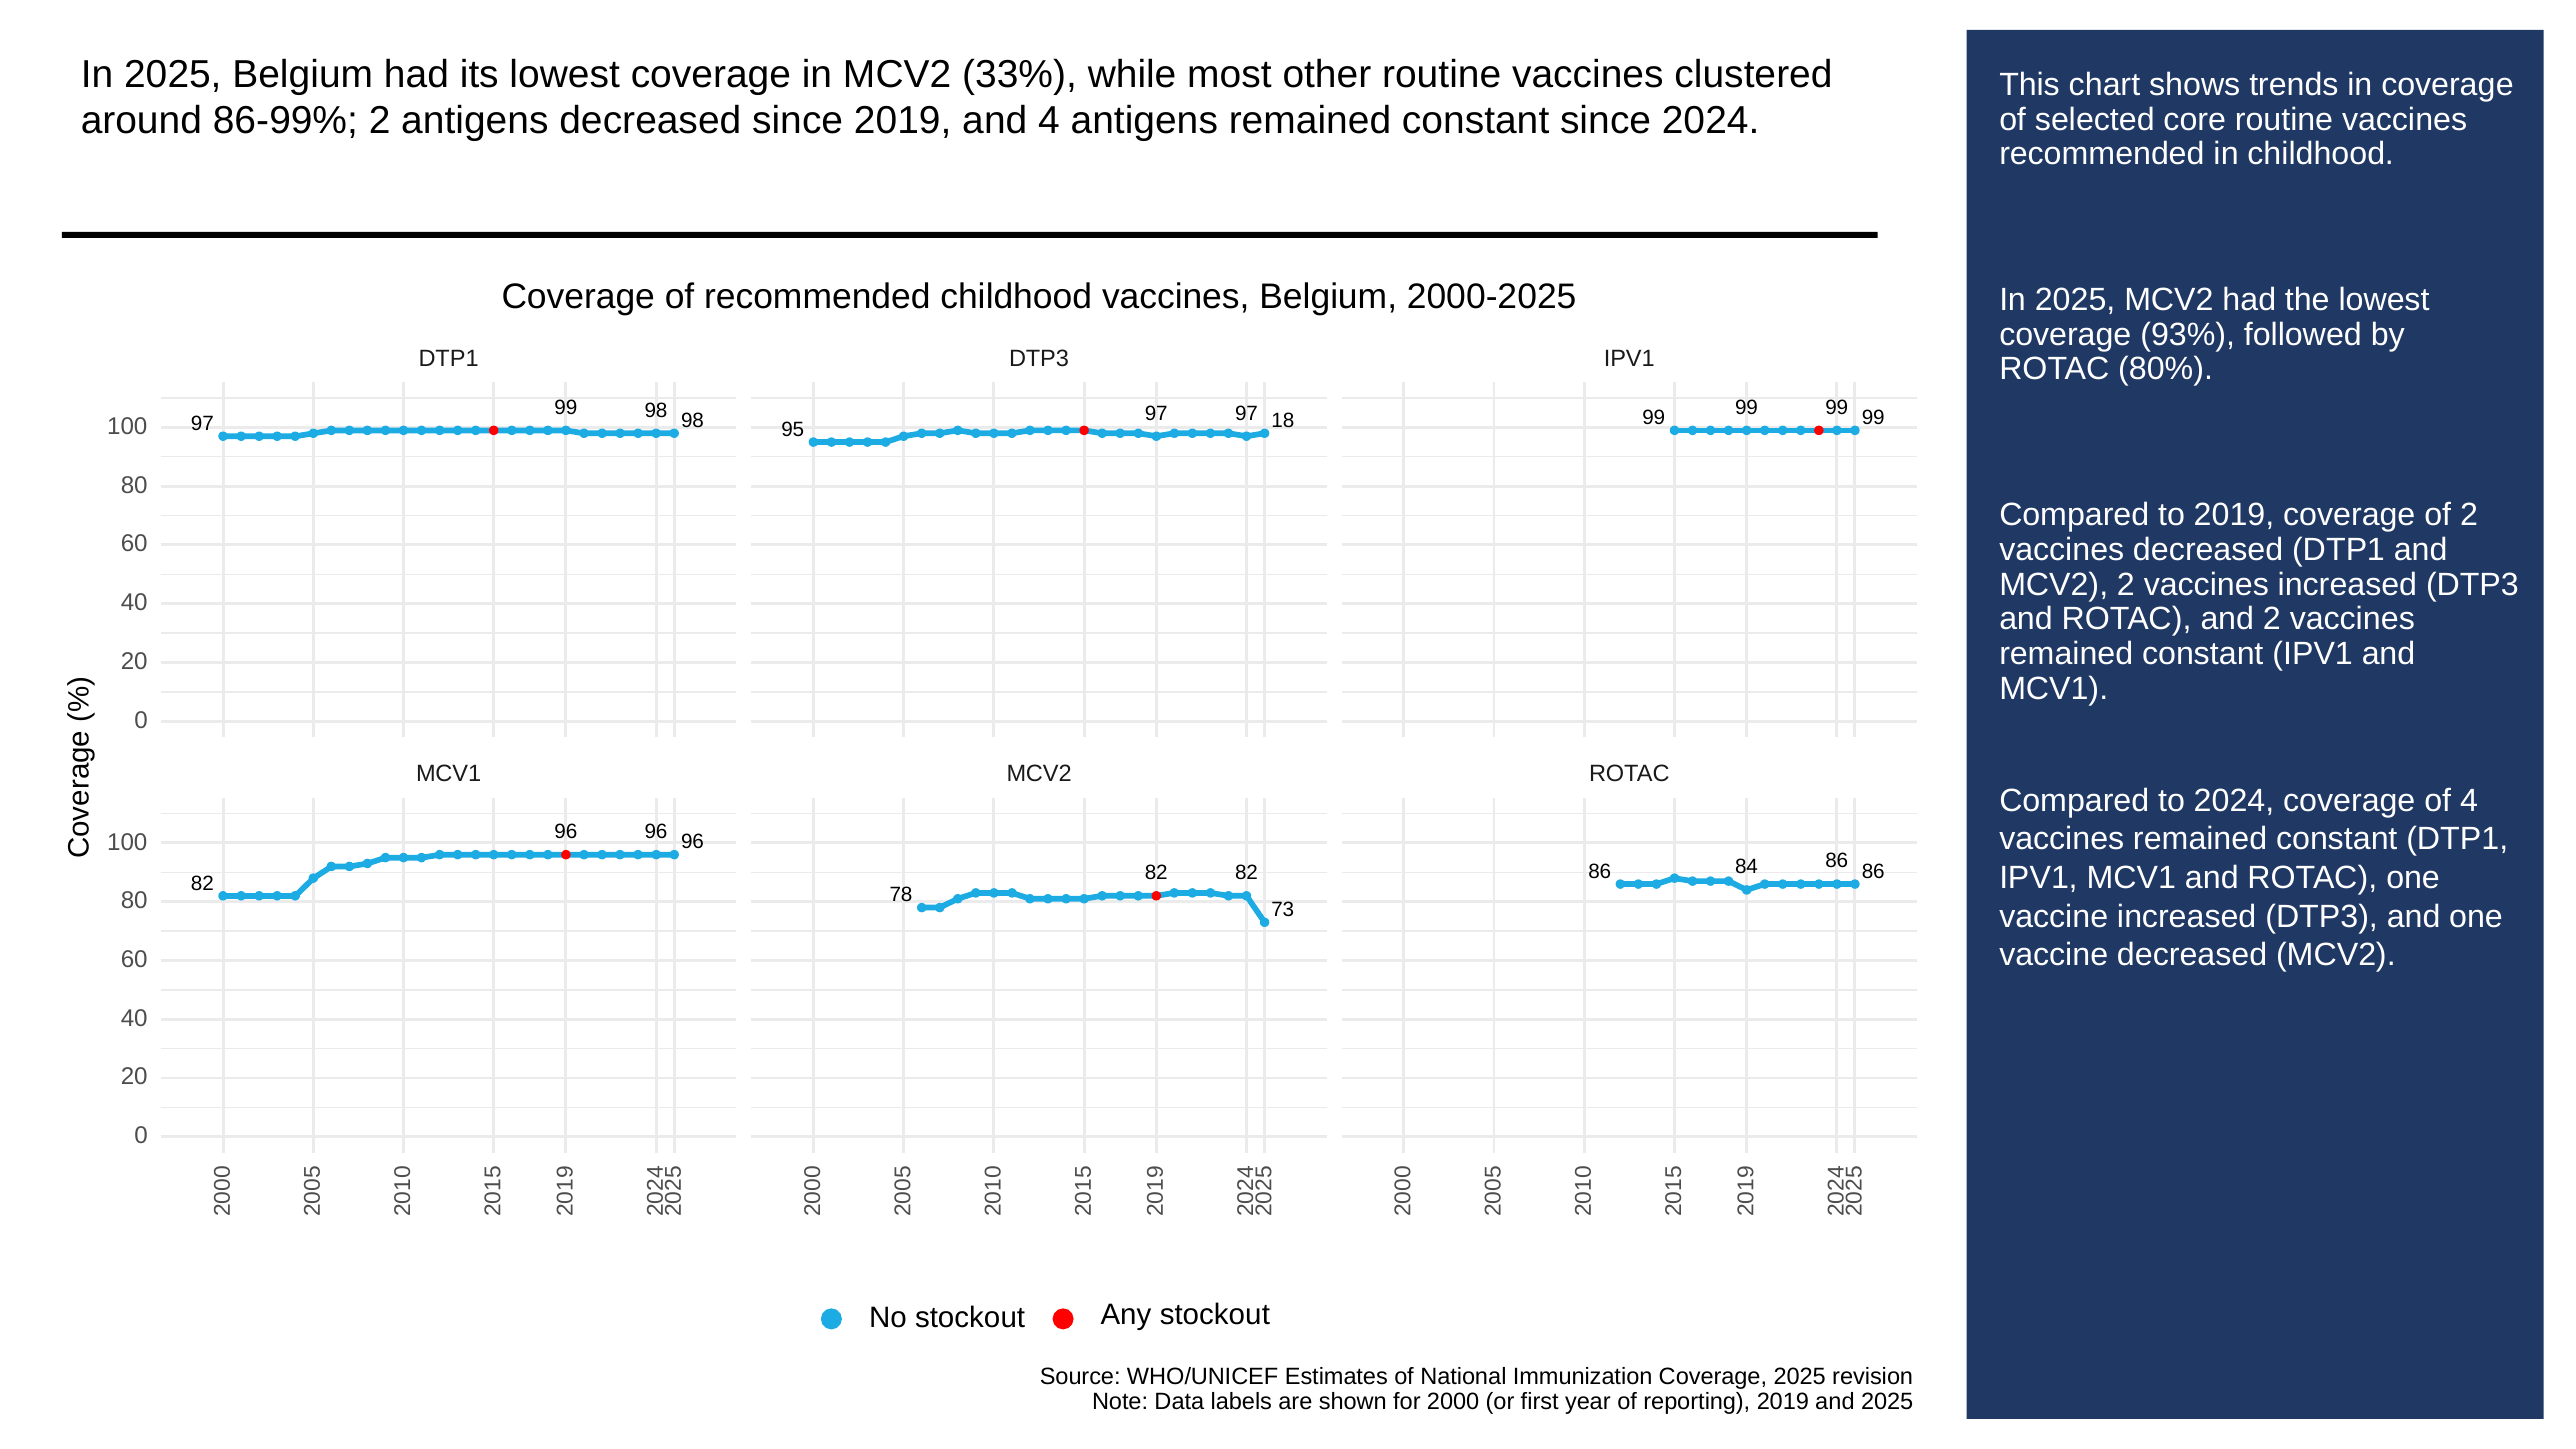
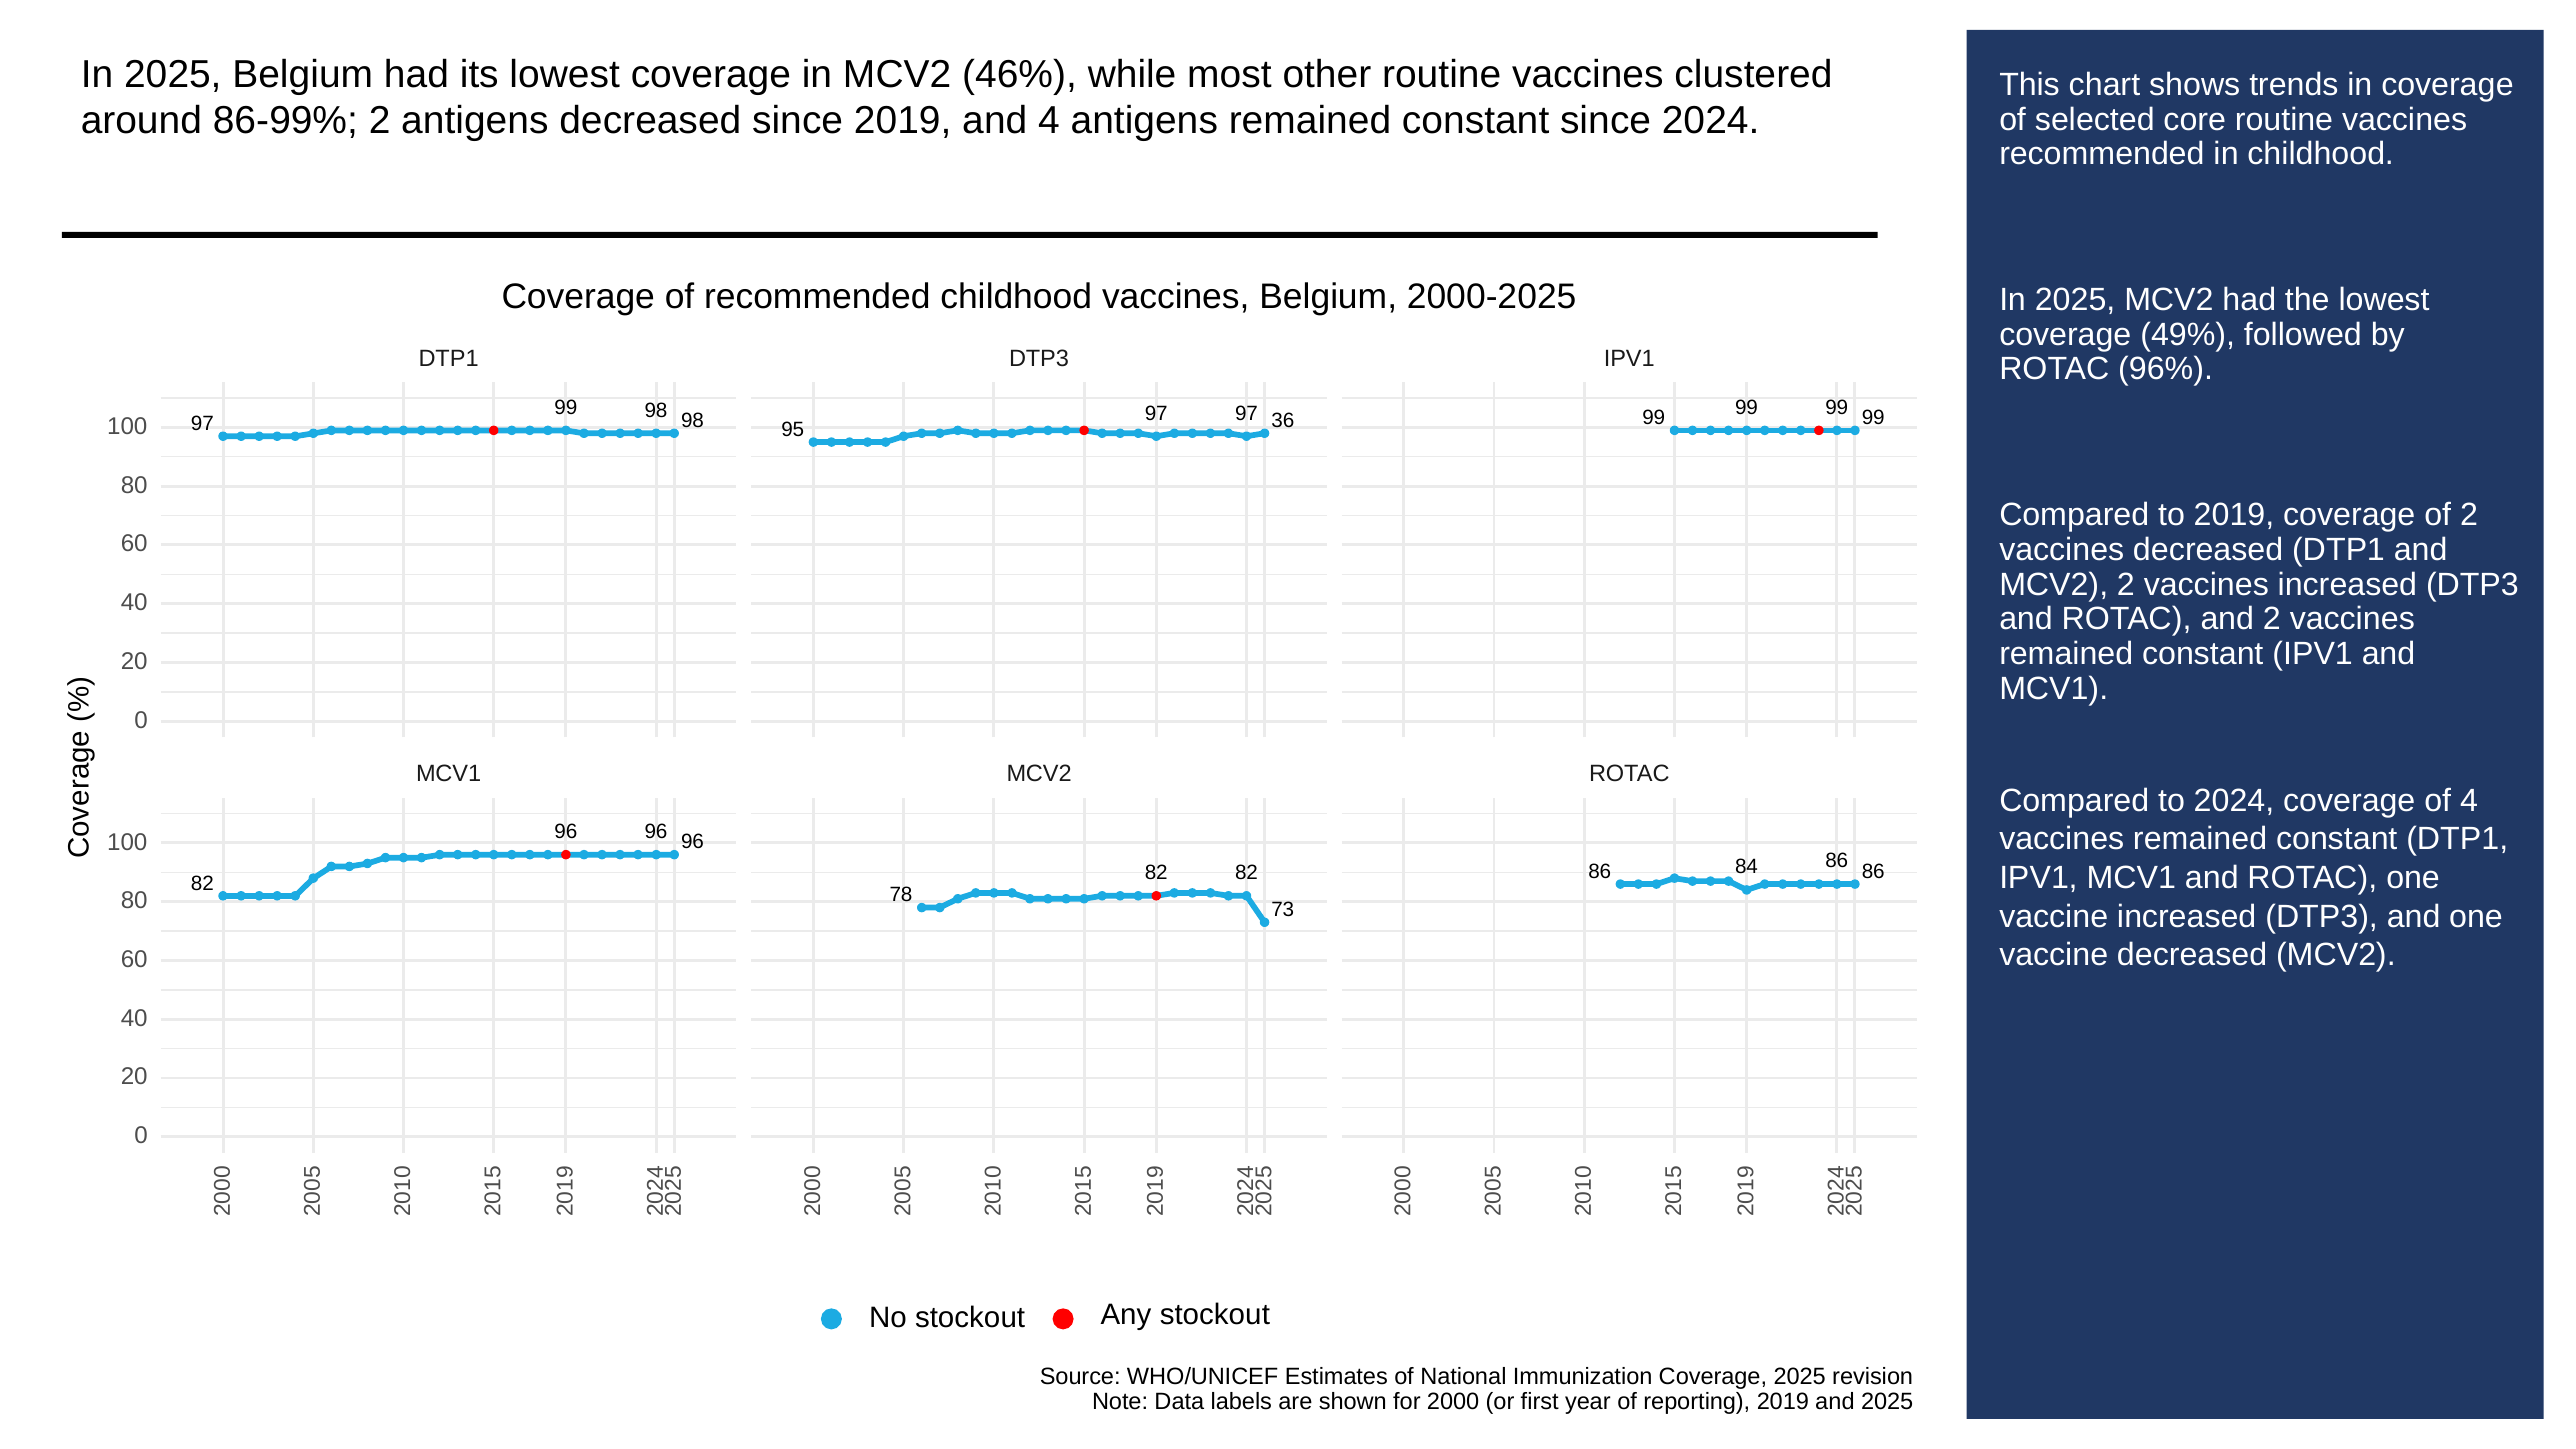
33%: 33% -> 46%
93%: 93% -> 49%
80%: 80% -> 96%
18: 18 -> 36
